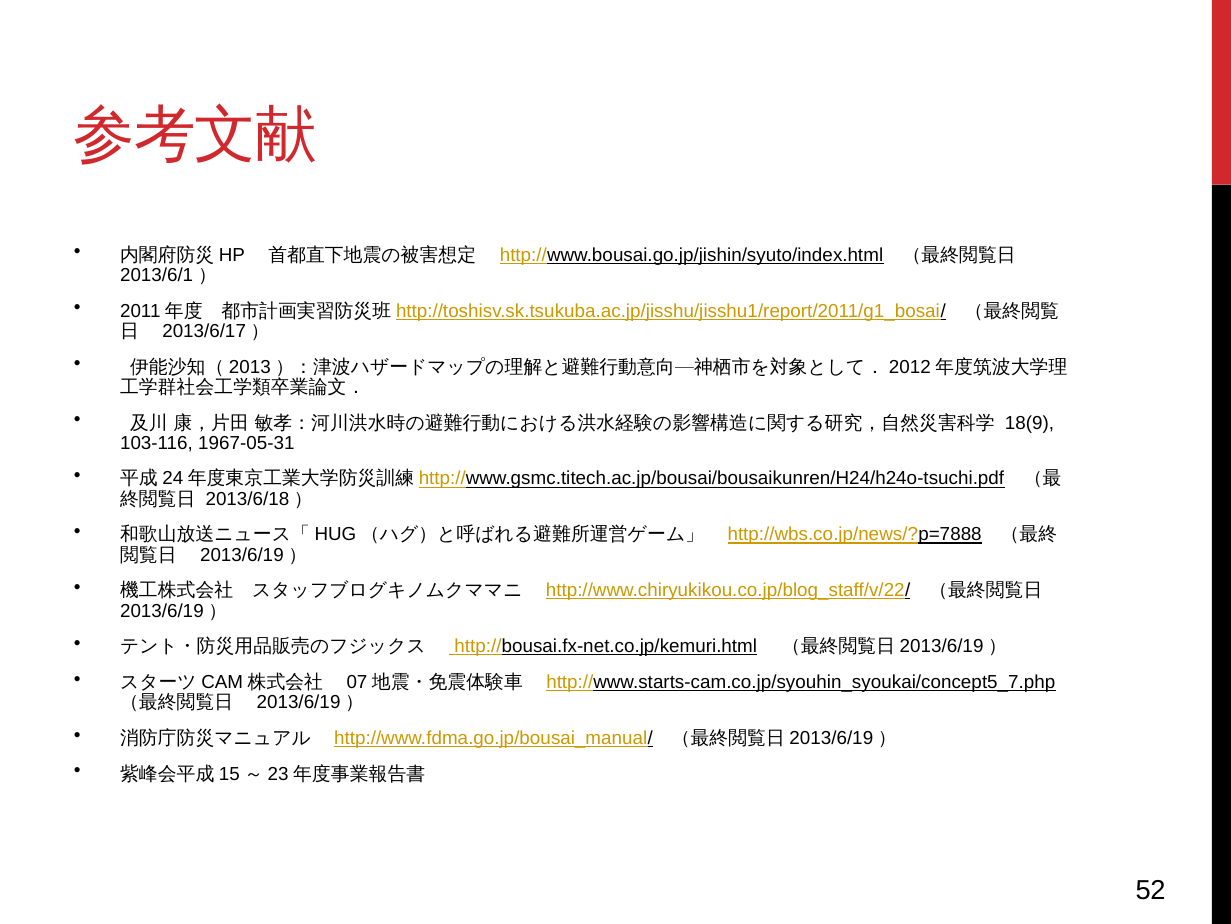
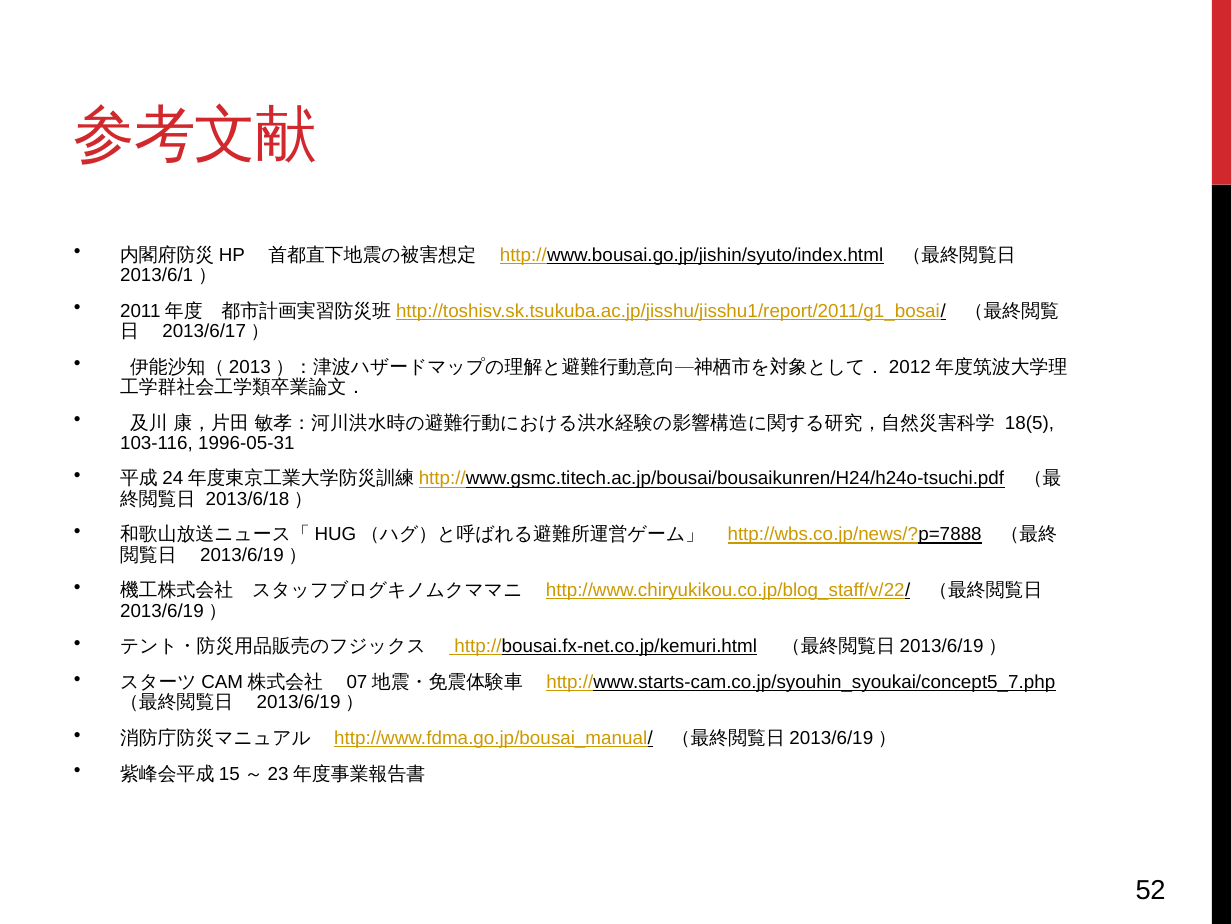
18(9: 18(9 -> 18(5
1967-05-31: 1967-05-31 -> 1996-05-31
